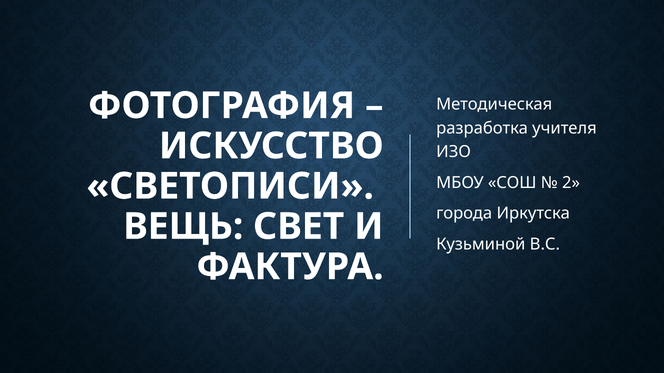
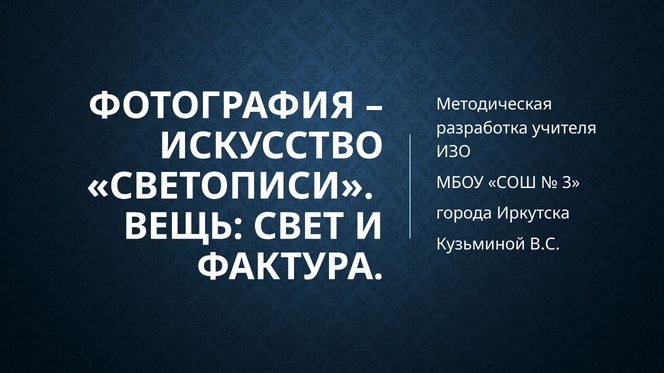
2: 2 -> 3
